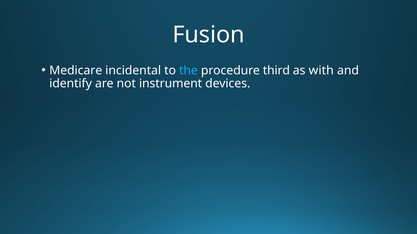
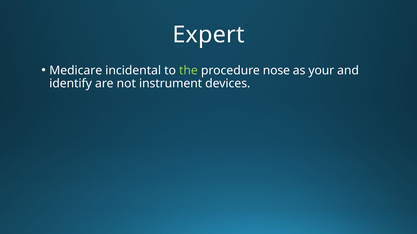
Fusion: Fusion -> Expert
the colour: light blue -> light green
third: third -> nose
with: with -> your
